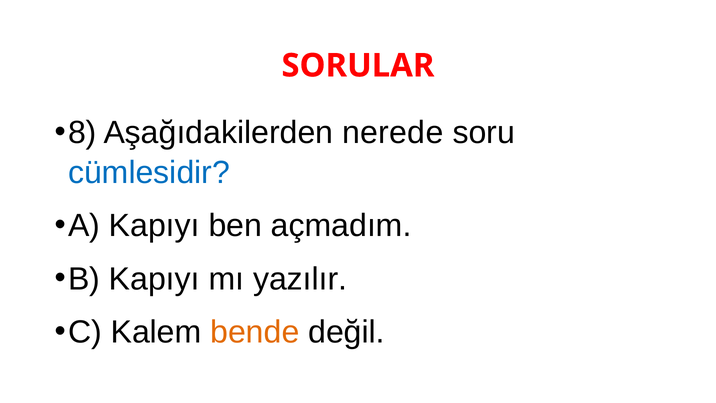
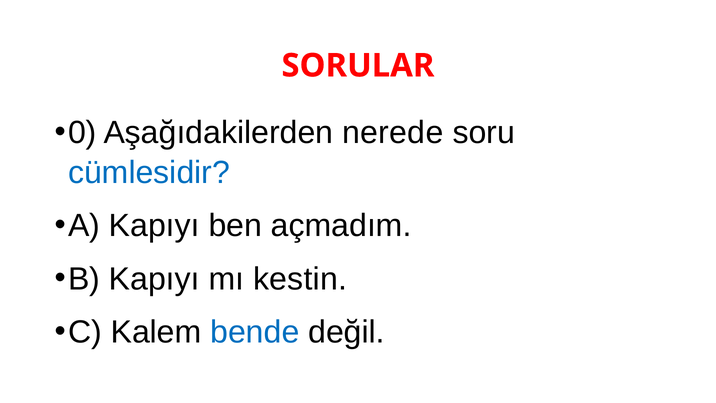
8: 8 -> 0
yazılır: yazılır -> kestin
bende colour: orange -> blue
